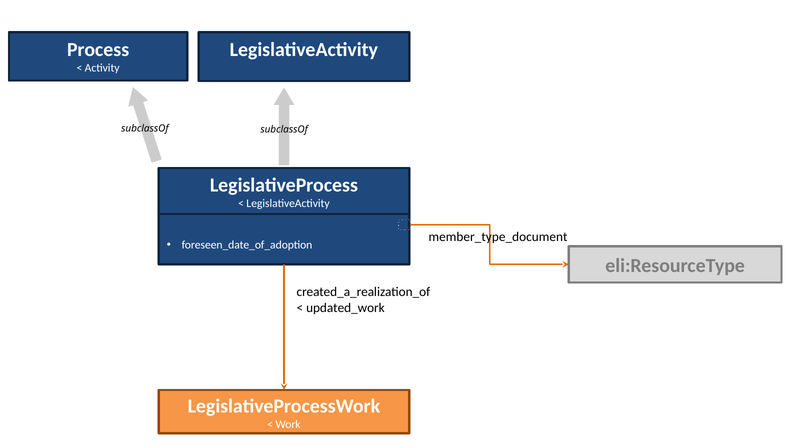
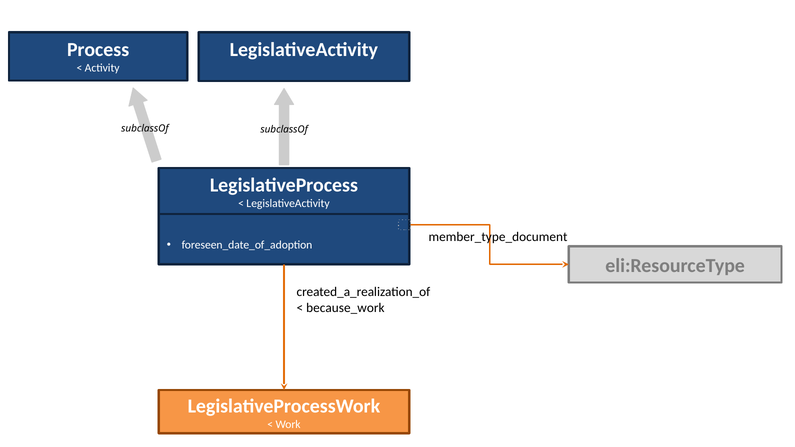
updated_work: updated_work -> because_work
